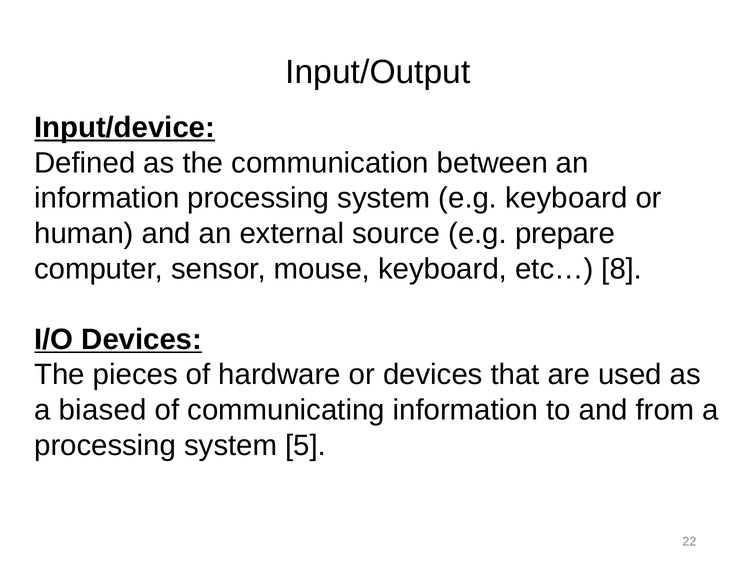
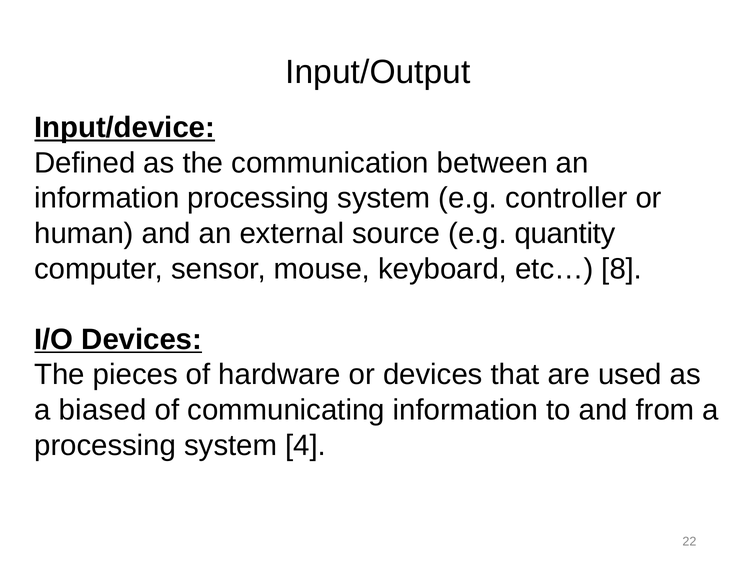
e.g keyboard: keyboard -> controller
prepare: prepare -> quantity
5: 5 -> 4
